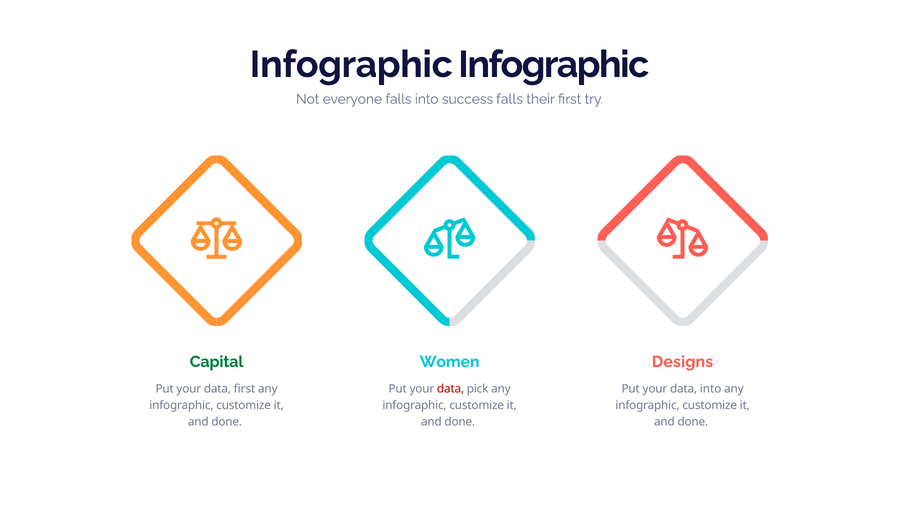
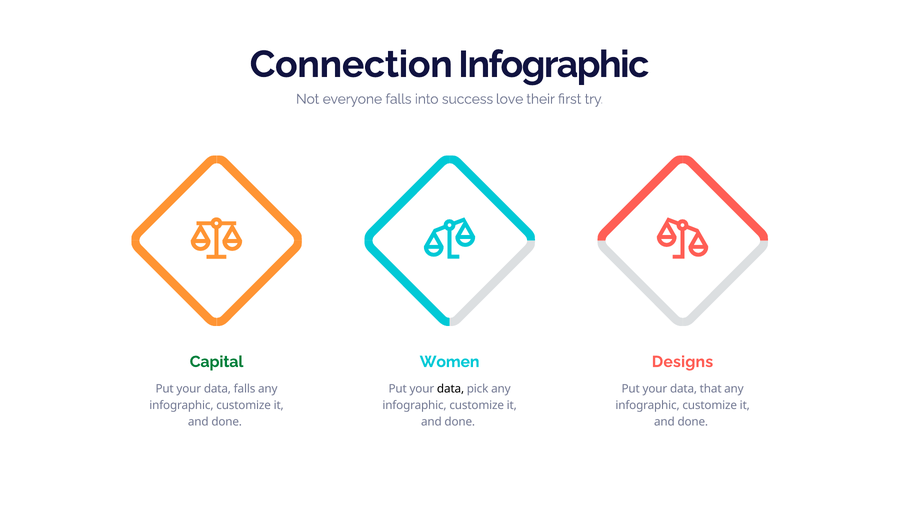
Infographic at (351, 65): Infographic -> Connection
success falls: falls -> love
data first: first -> falls
data at (451, 389) colour: red -> black
data into: into -> that
